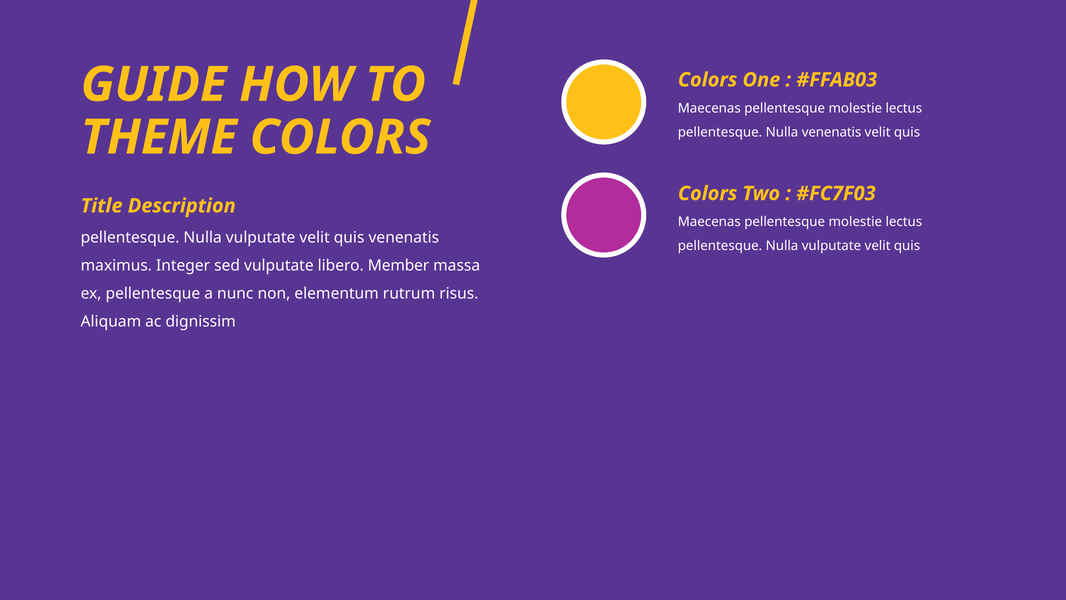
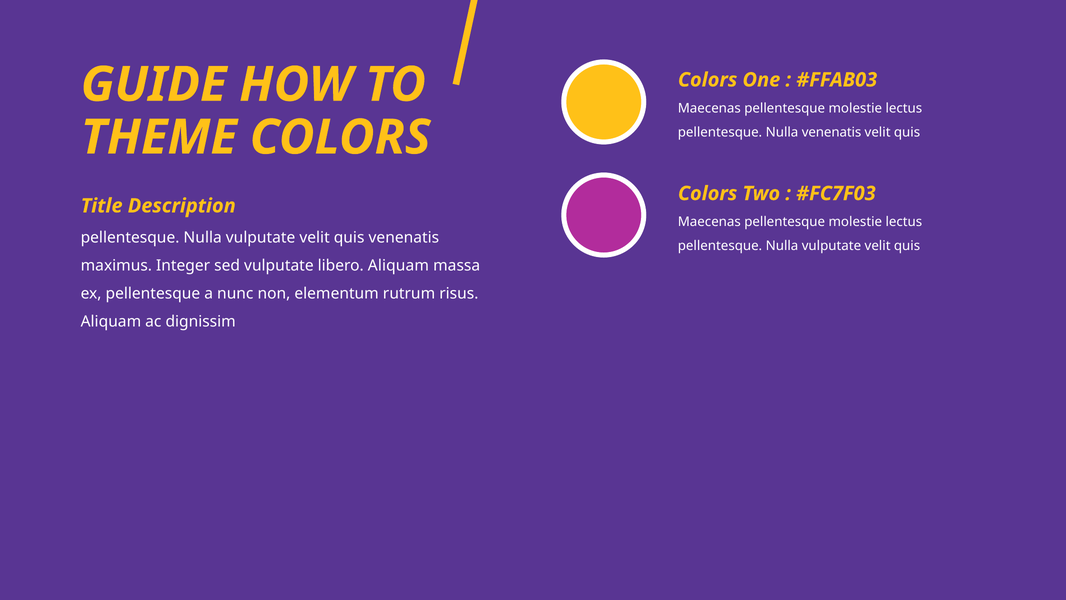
libero Member: Member -> Aliquam
